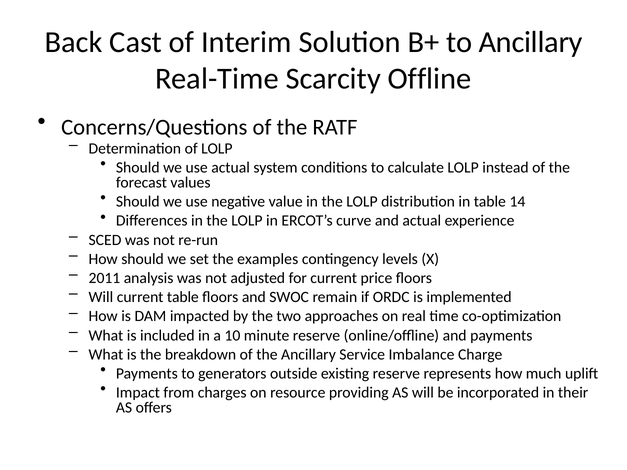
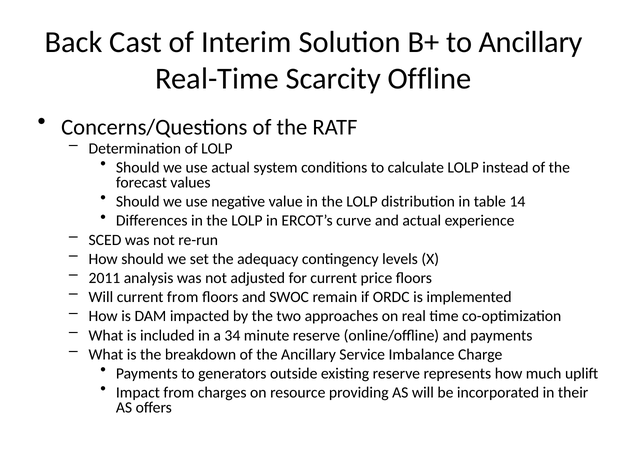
examples: examples -> adequacy
current table: table -> from
10: 10 -> 34
